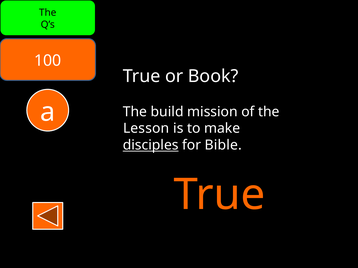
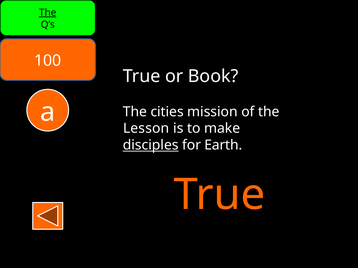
The at (48, 13) underline: none -> present
build: build -> cities
Bible: Bible -> Earth
